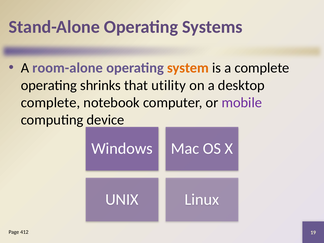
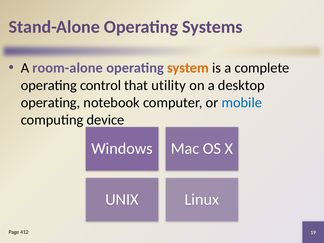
shrinks: shrinks -> control
complete at (50, 103): complete -> operating
mobile colour: purple -> blue
